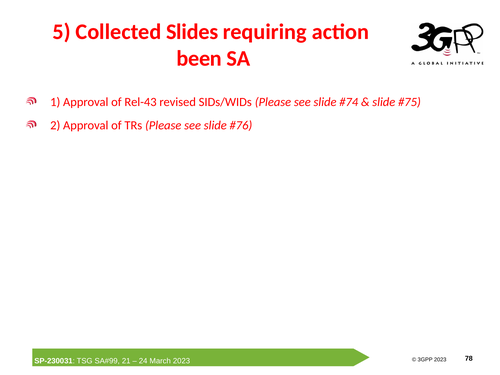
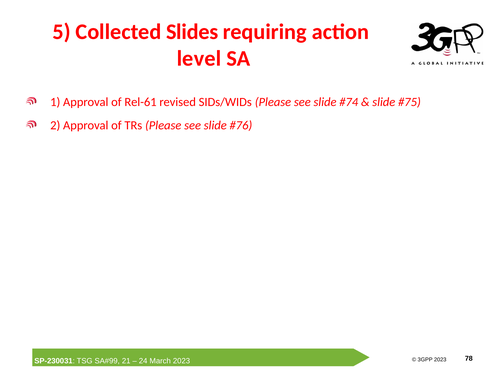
been: been -> level
Rel-43: Rel-43 -> Rel-61
